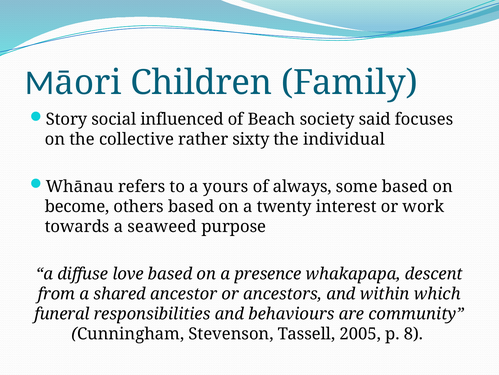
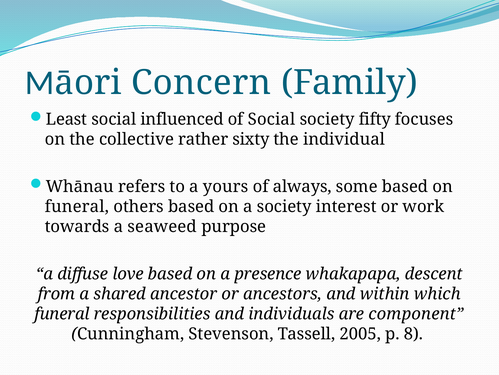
Children: Children -> Concern
Story: Story -> Least
of Beach: Beach -> Social
said: said -> fifty
become at (77, 206): become -> funeral
a twenty: twenty -> society
behaviours: behaviours -> individuals
community: community -> component
